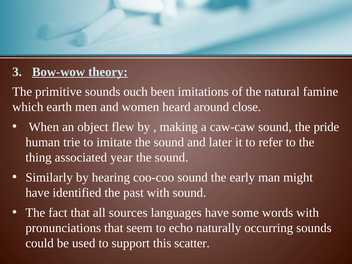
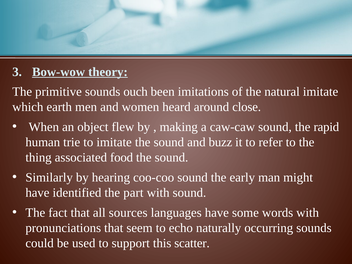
natural famine: famine -> imitate
pride: pride -> rapid
later: later -> buzz
year: year -> food
past: past -> part
